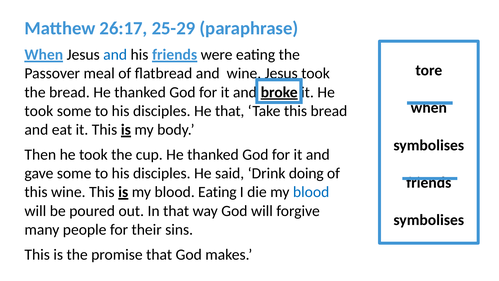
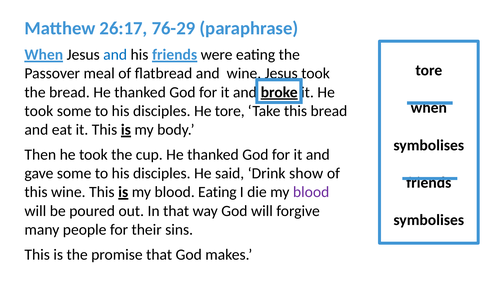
25-29: 25-29 -> 76-29
He that: that -> tore
doing: doing -> show
blood at (311, 192) colour: blue -> purple
